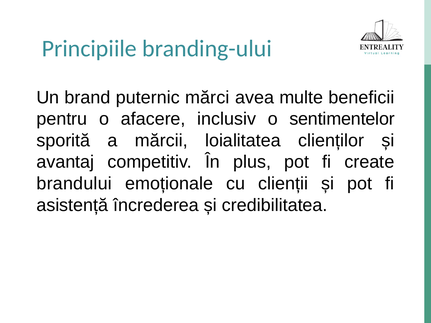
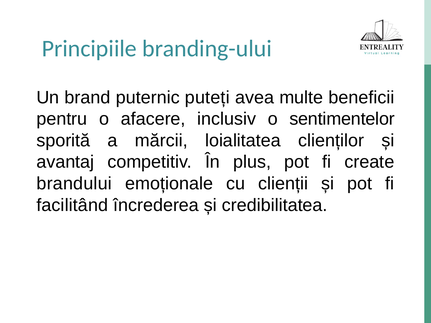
mărci: mărci -> puteți
asistență: asistență -> facilitând
